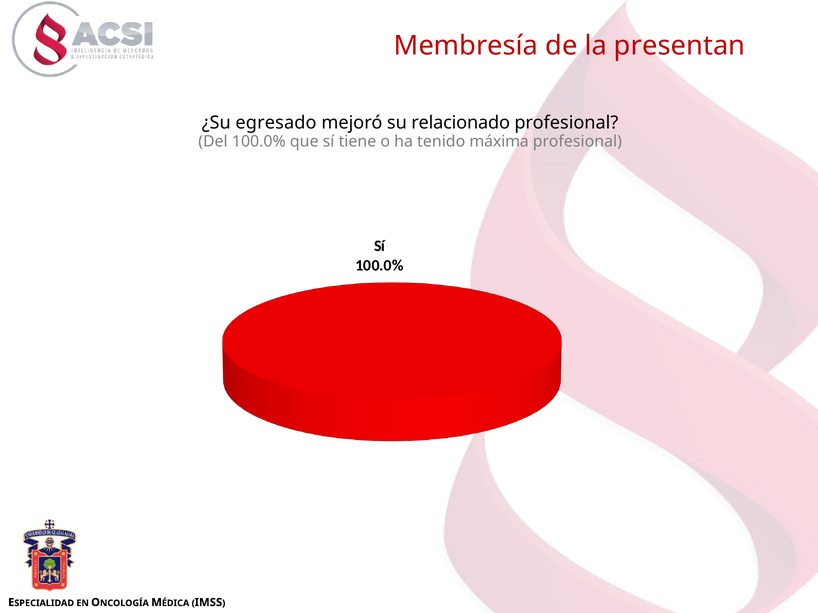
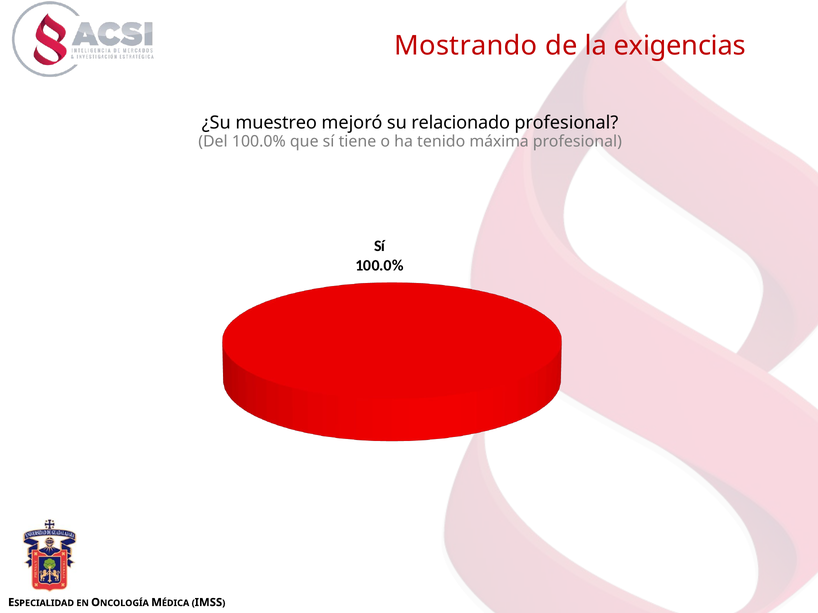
Membresía: Membresía -> Mostrando
presentan: presentan -> exigencias
egresado: egresado -> muestreo
